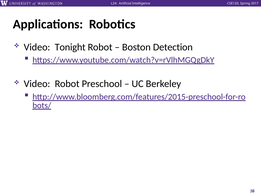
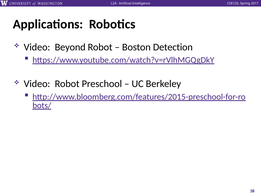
Tonight: Tonight -> Beyond
